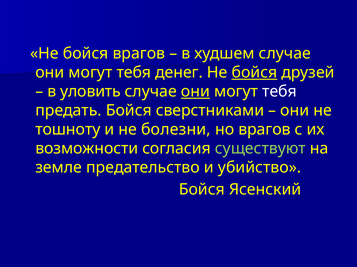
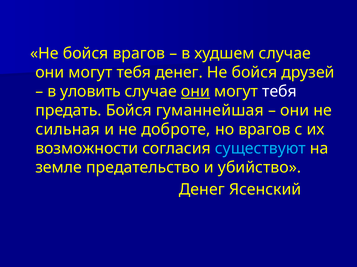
бойся at (254, 73) underline: present -> none
сверстниками: сверстниками -> гуманнейшая
тошноту: тошноту -> сильная
болезни: болезни -> доброте
существуют colour: light green -> light blue
Бойся at (202, 190): Бойся -> Денег
